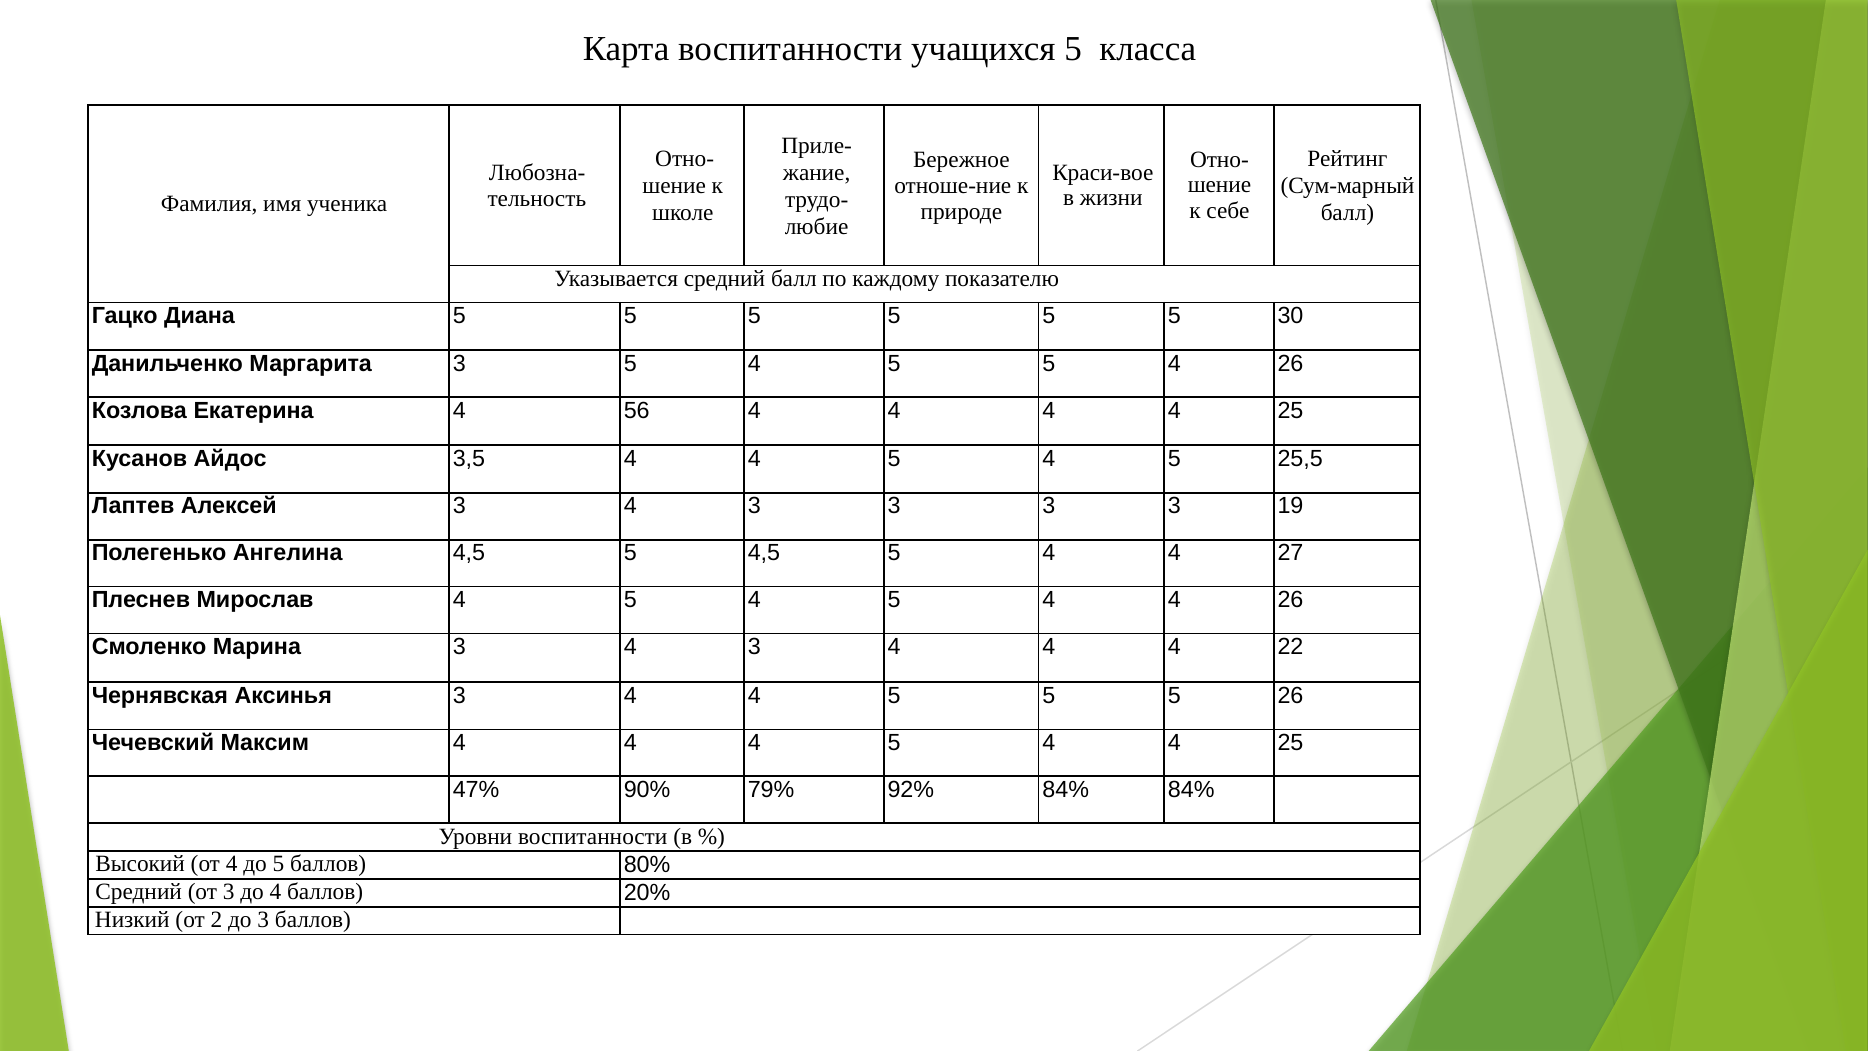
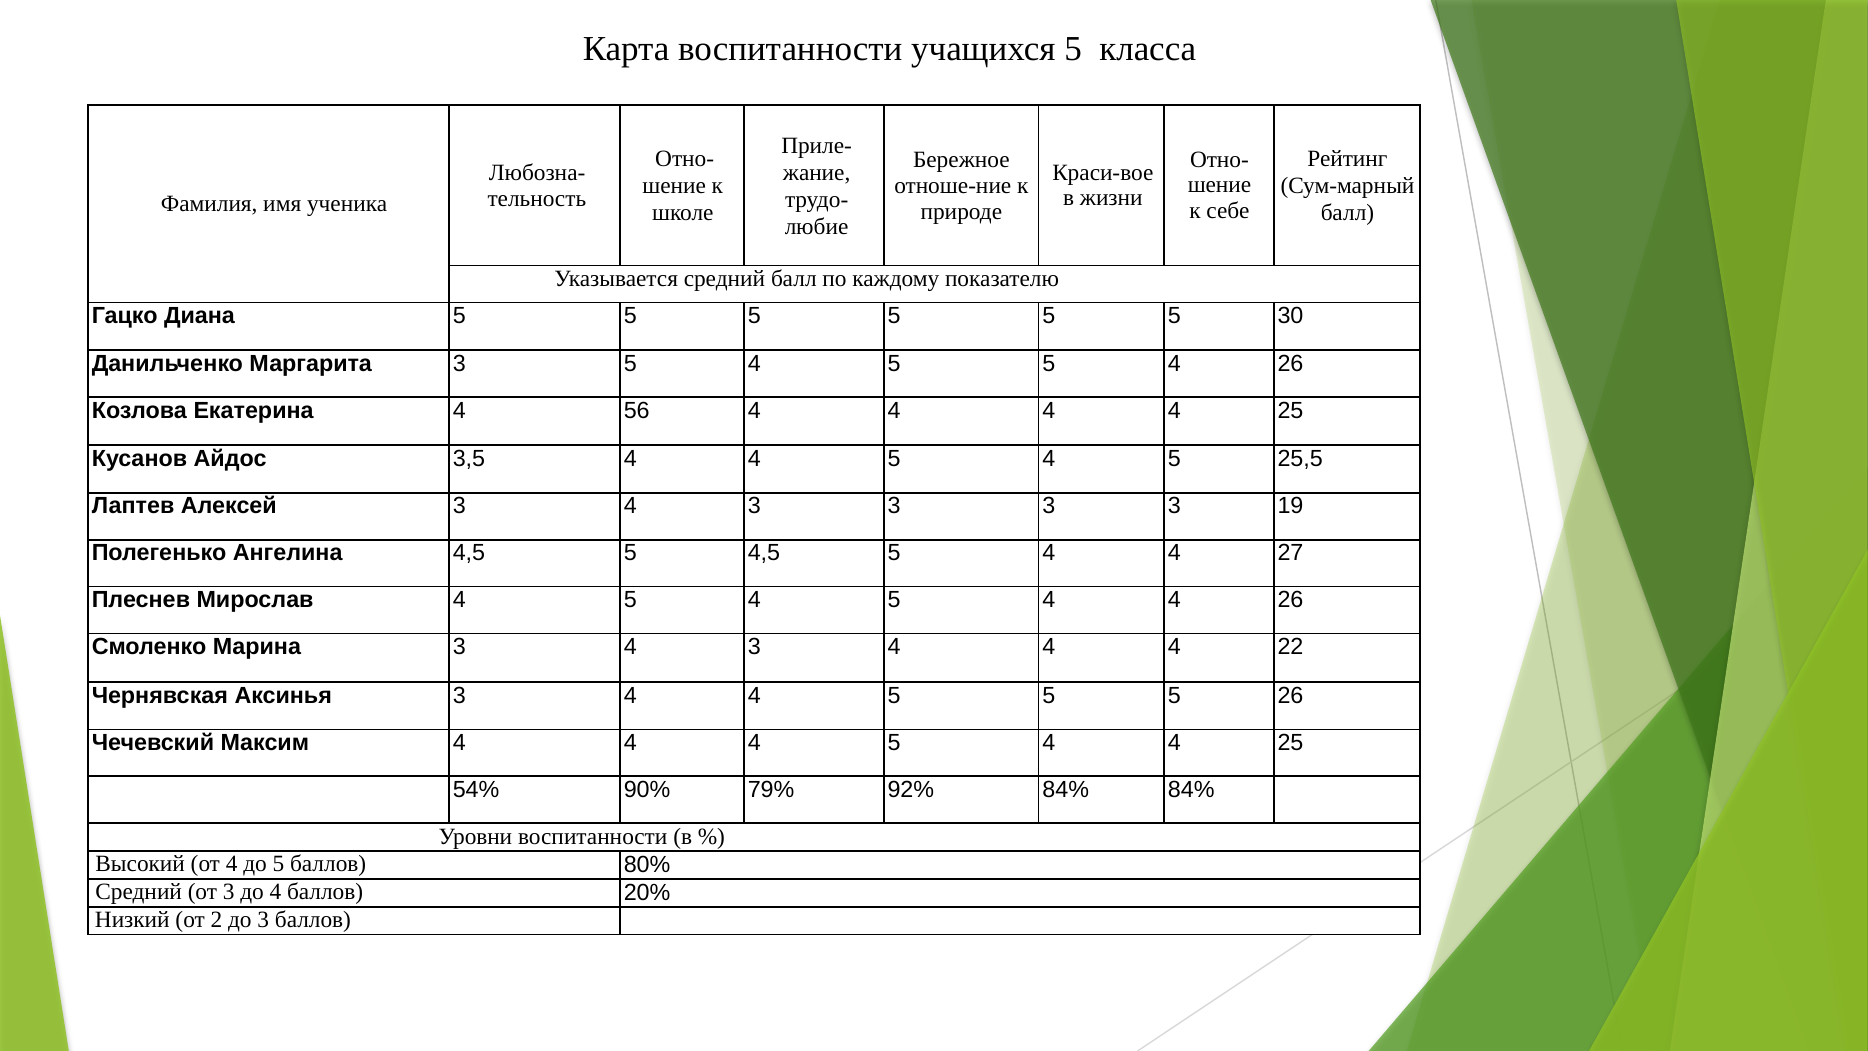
47%: 47% -> 54%
